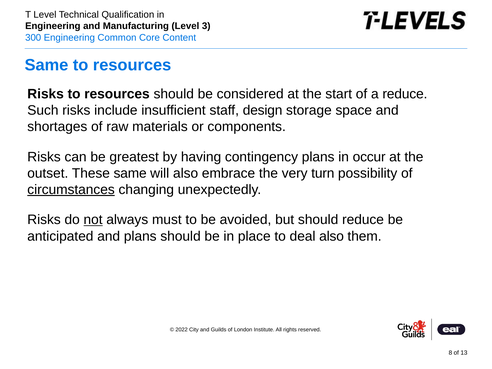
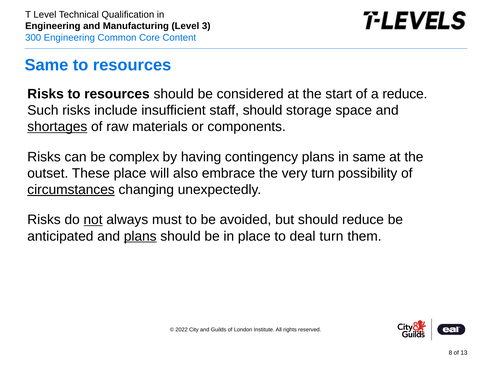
staff design: design -> should
shortages underline: none -> present
greatest: greatest -> complex
in occur: occur -> same
These same: same -> place
plans at (140, 236) underline: none -> present
deal also: also -> turn
